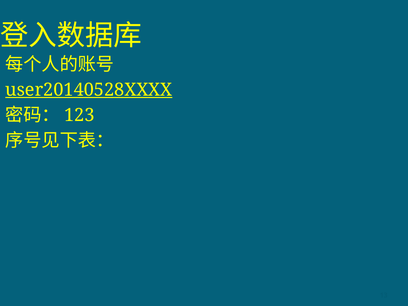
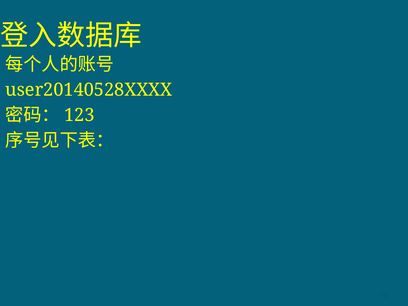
user20140528XXXX underline: present -> none
